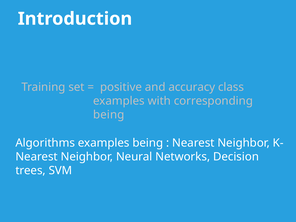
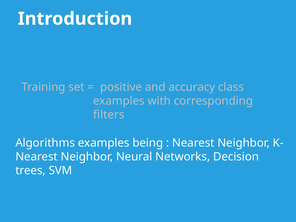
being at (109, 115): being -> filters
